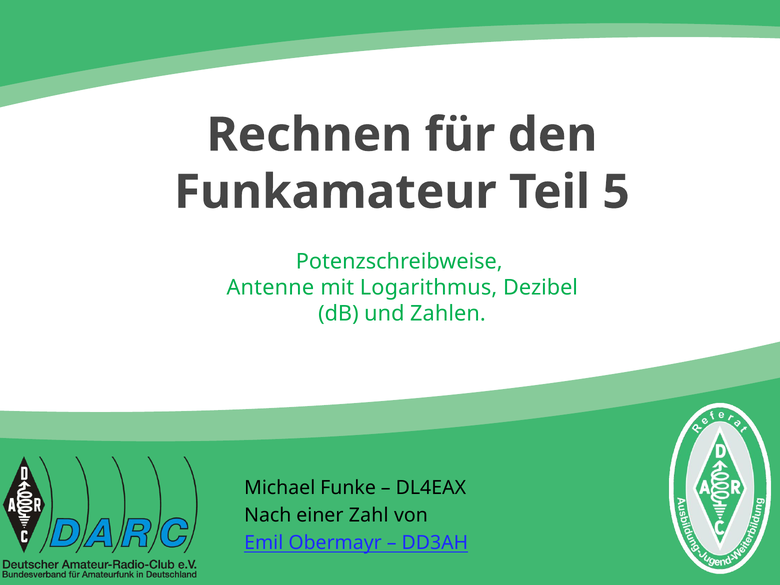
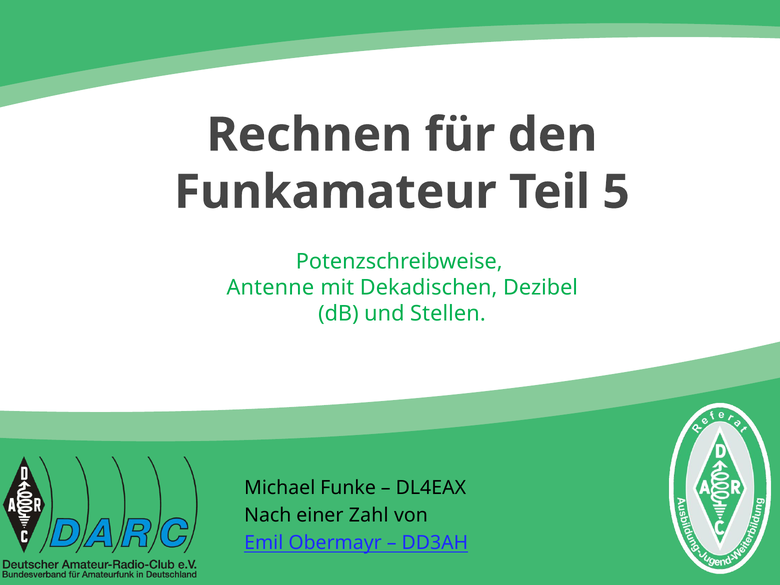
Logarithmus: Logarithmus -> Dekadischen
Zahlen: Zahlen -> Stellen
